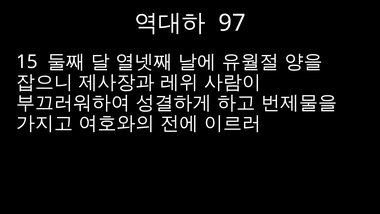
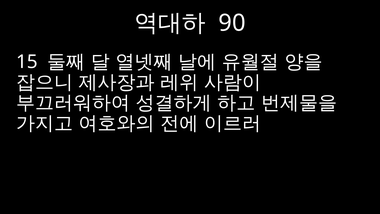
97: 97 -> 90
